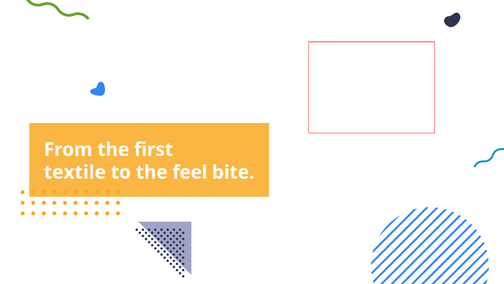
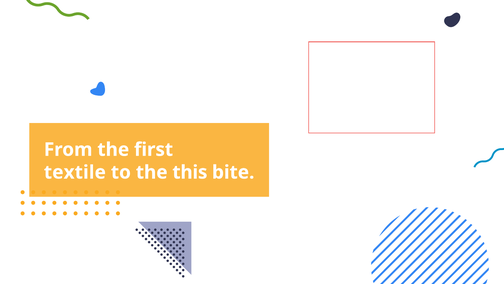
feel: feel -> this
